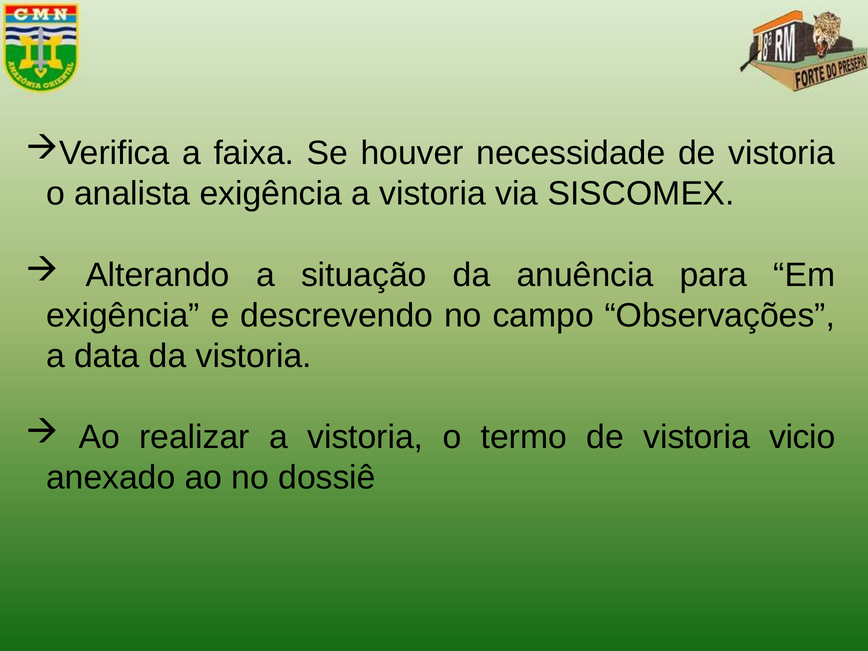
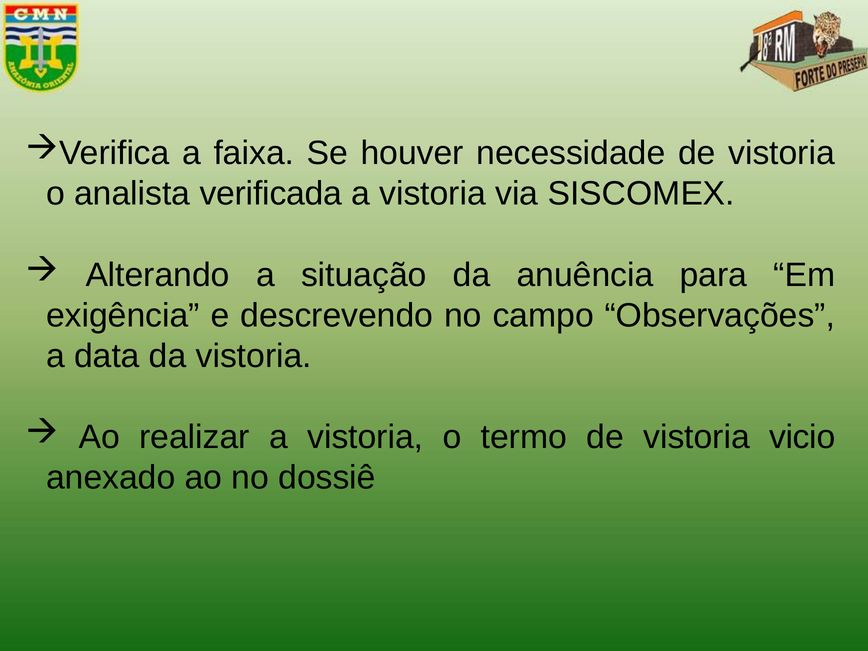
analista exigência: exigência -> verificada
